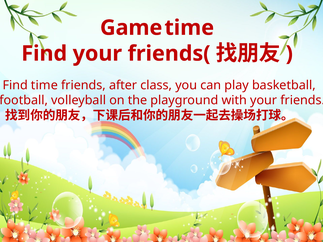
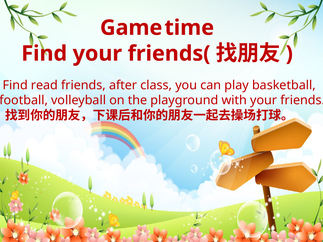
Find time: time -> read
